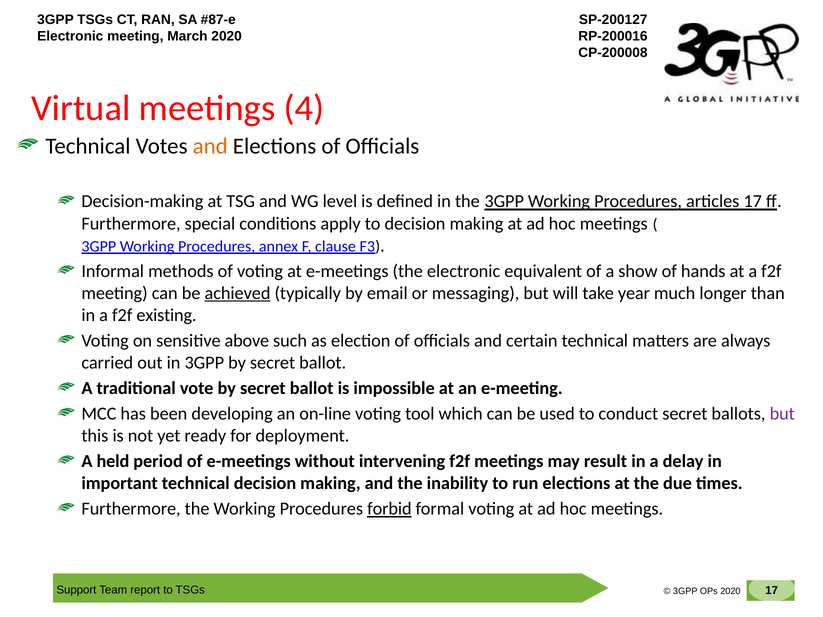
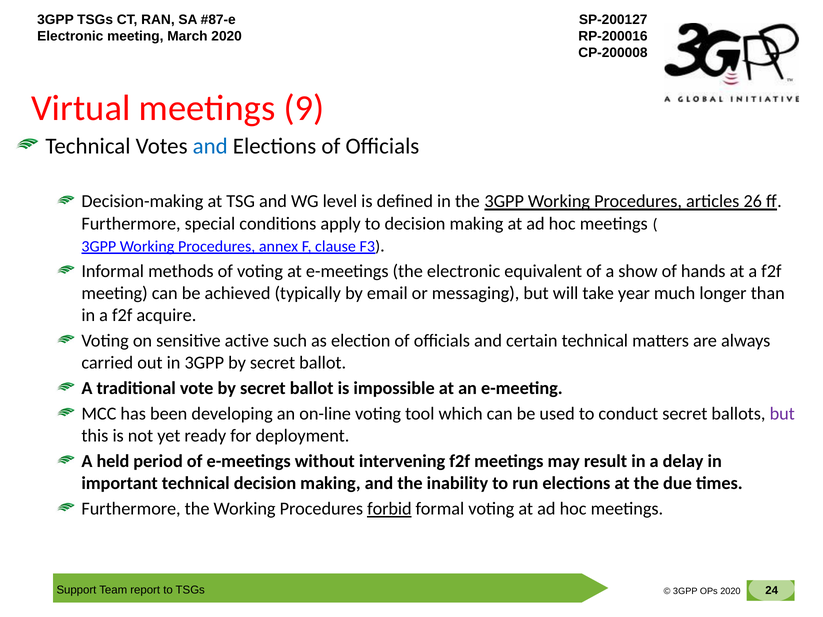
4: 4 -> 9
and at (210, 146) colour: orange -> blue
articles 17: 17 -> 26
achieved underline: present -> none
existing: existing -> acquire
above: above -> active
17 at (772, 591): 17 -> 24
